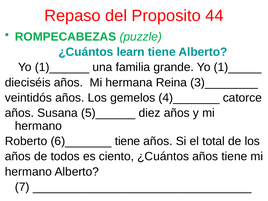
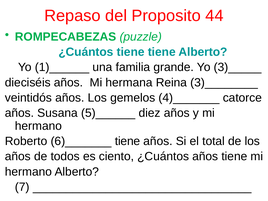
¿Cuántos learn: learn -> tiene
1)_____: 1)_____ -> 3)_____
